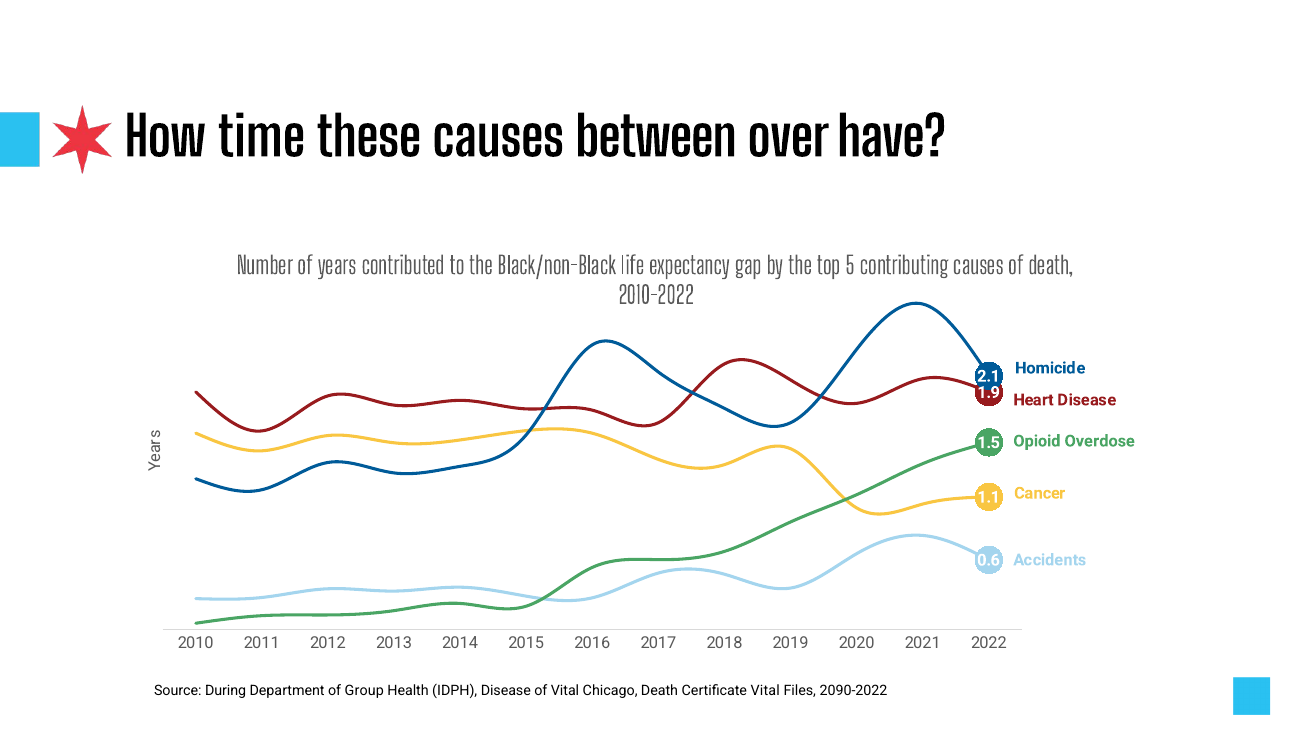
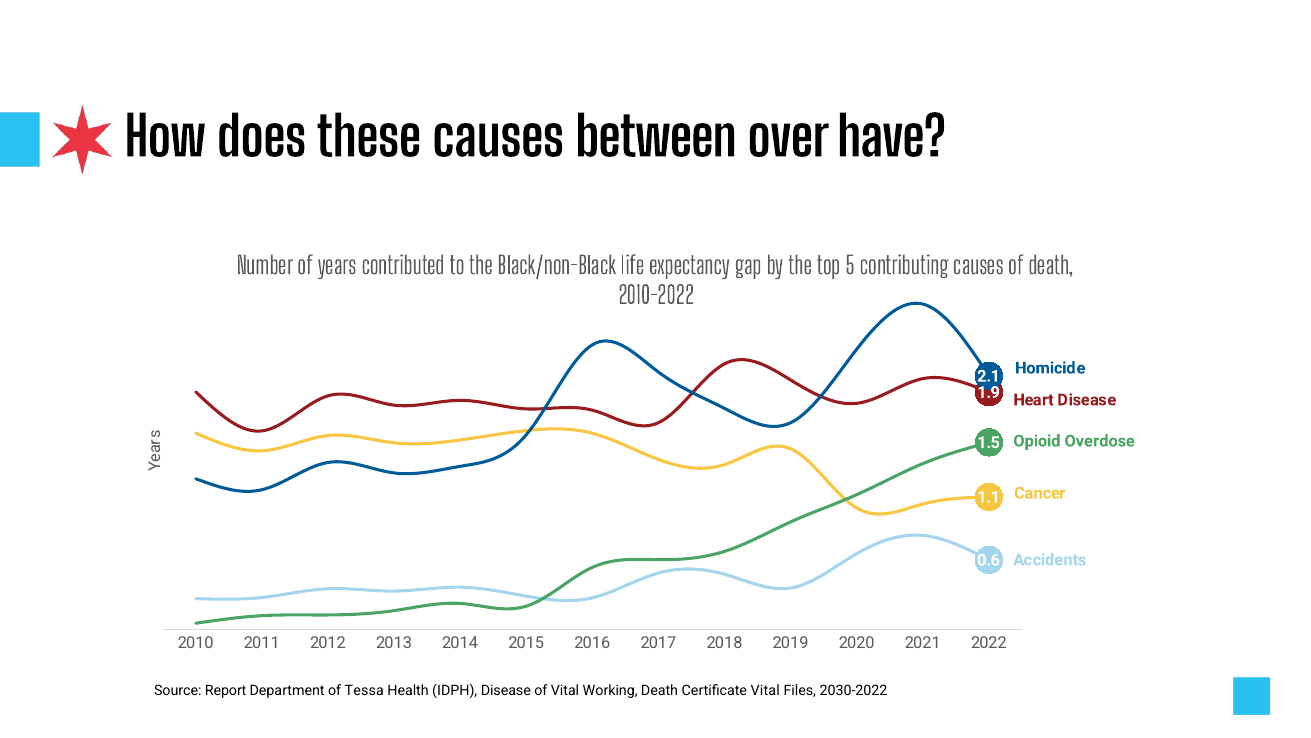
time: time -> does
During: During -> Report
Group: Group -> Tessa
Chicago: Chicago -> Working
2090-2022: 2090-2022 -> 2030-2022
